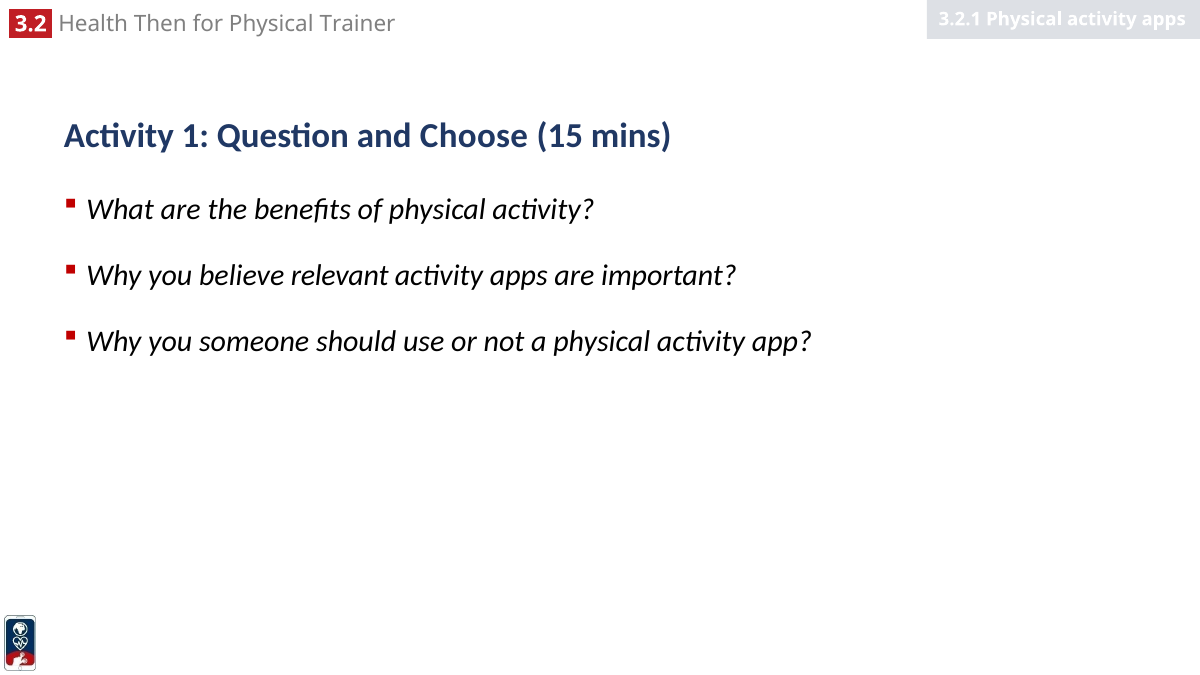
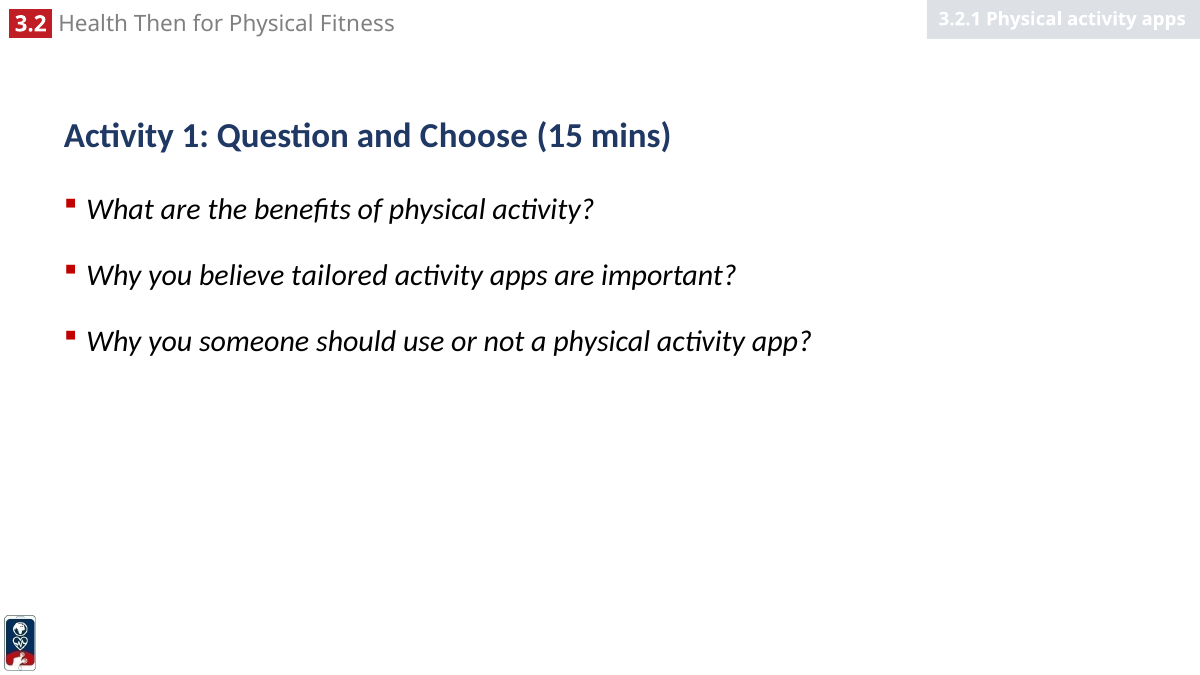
Trainer: Trainer -> Fitness
relevant: relevant -> tailored
